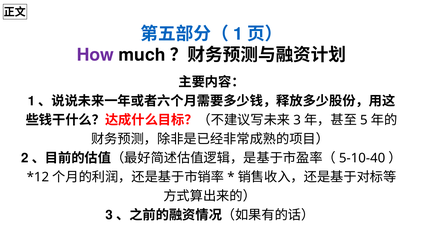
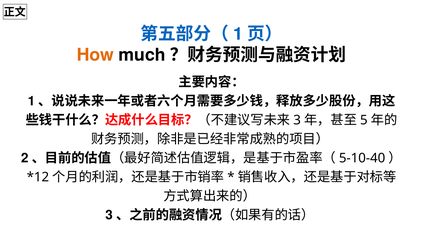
How colour: purple -> orange
